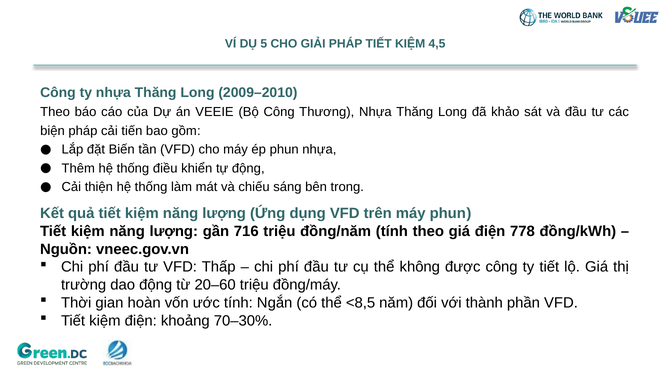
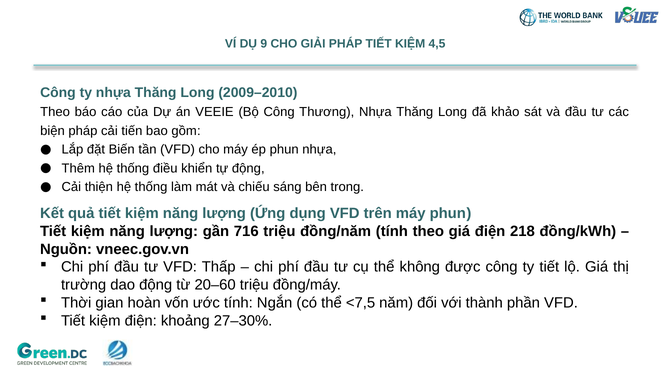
5: 5 -> 9
778: 778 -> 218
<8,5: <8,5 -> <7,5
70–30%: 70–30% -> 27–30%
